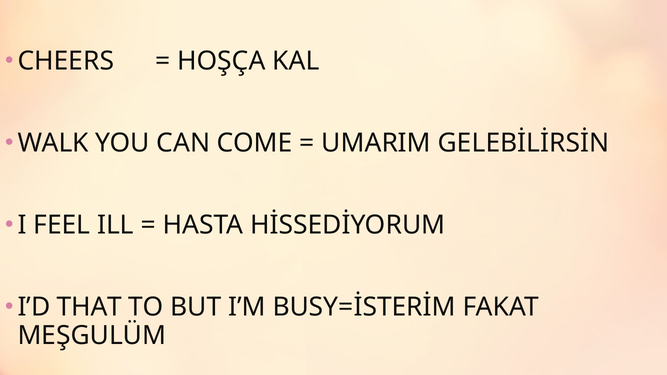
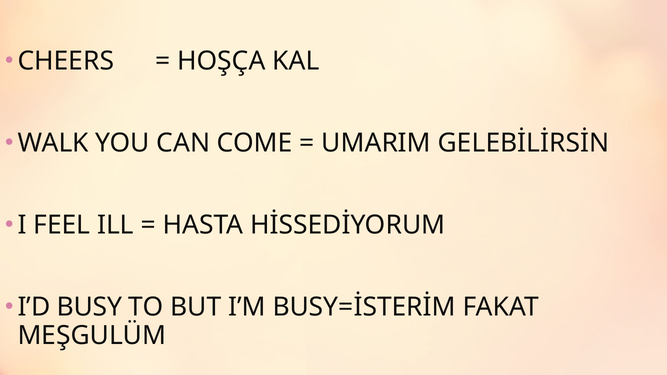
THAT: THAT -> BUSY
